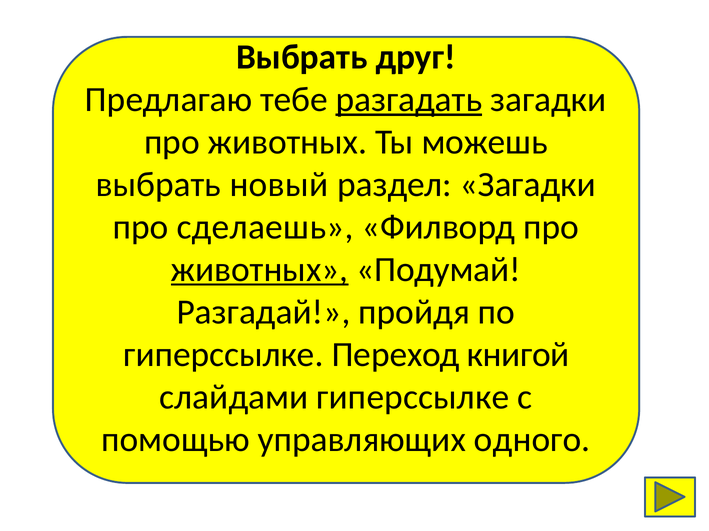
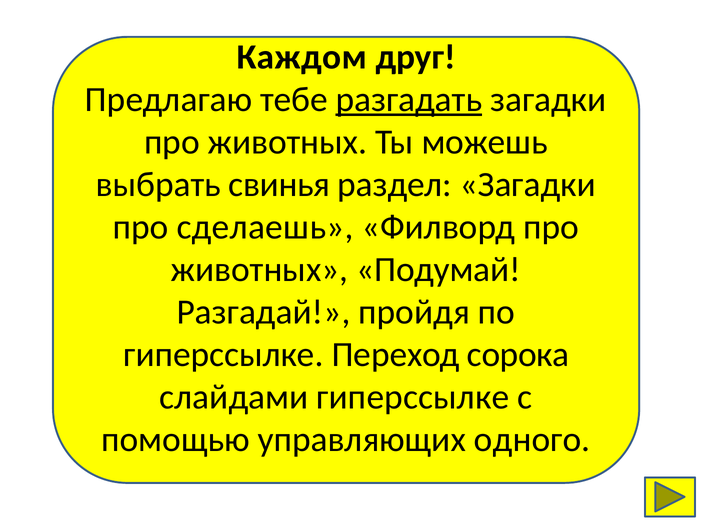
Выбрать at (302, 57): Выбрать -> Каждом
новый: новый -> свинья
животных at (260, 270) underline: present -> none
книгой: книгой -> сорока
